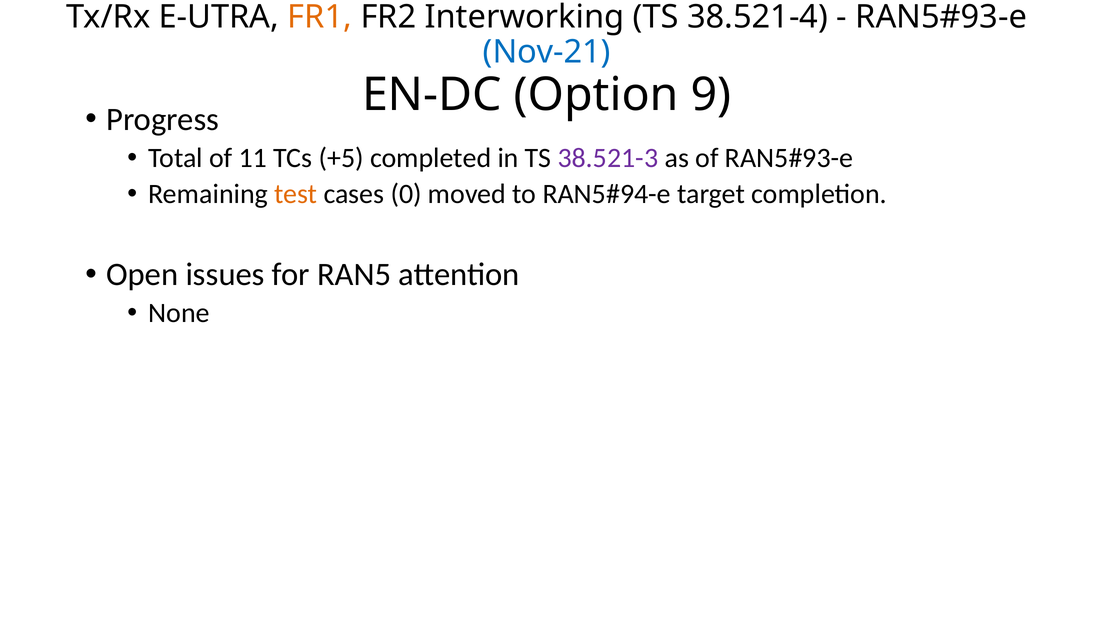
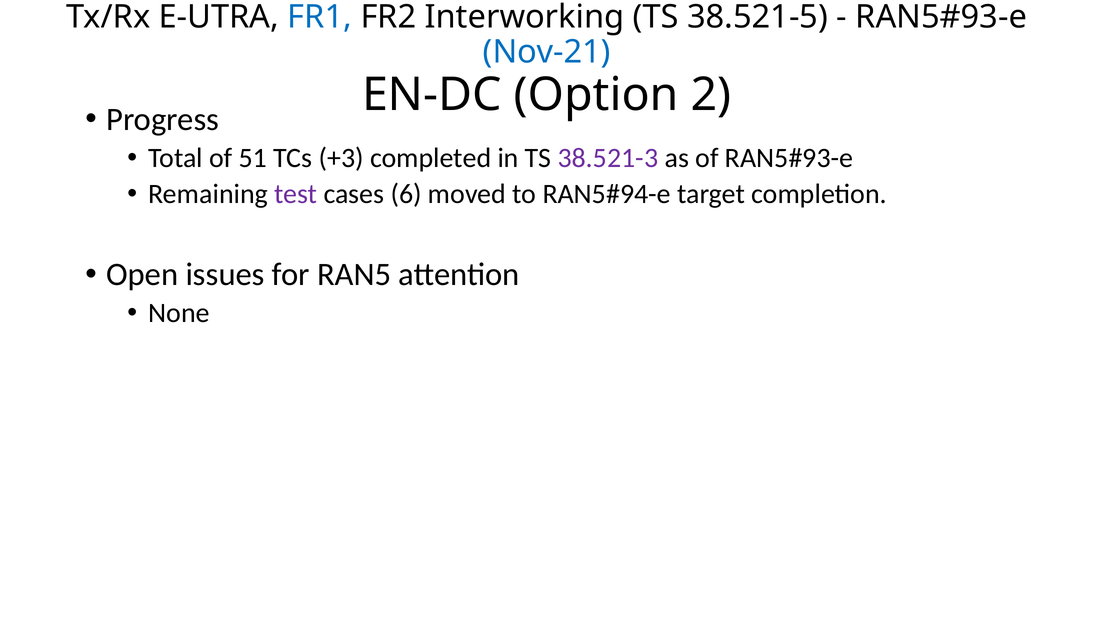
FR1 colour: orange -> blue
38.521-4: 38.521-4 -> 38.521-5
9: 9 -> 2
11: 11 -> 51
+5: +5 -> +3
test colour: orange -> purple
0: 0 -> 6
